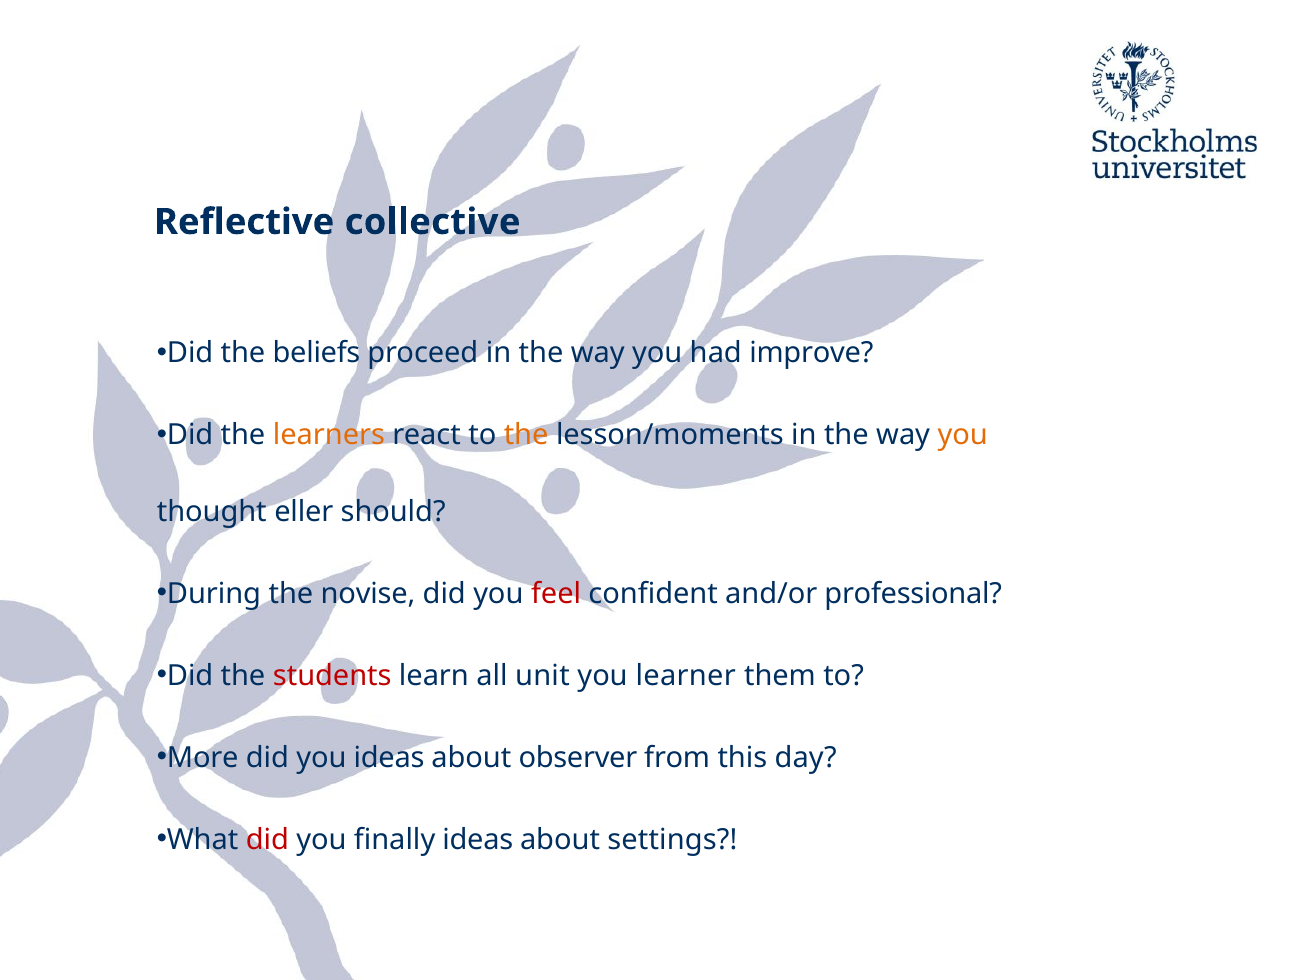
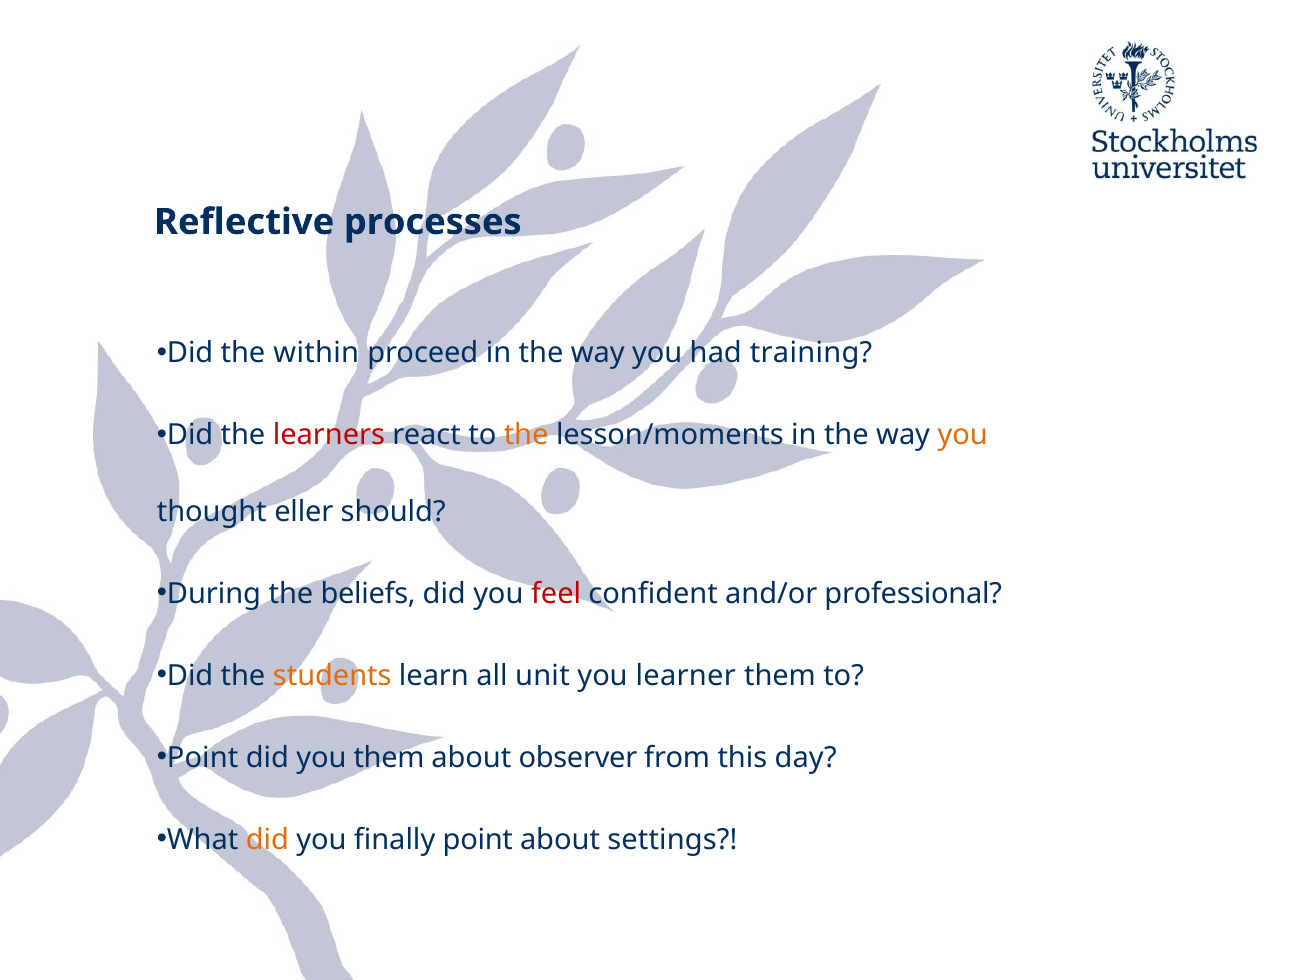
collective: collective -> processes
beliefs: beliefs -> within
improve: improve -> training
learners colour: orange -> red
novise: novise -> beliefs
students colour: red -> orange
More at (203, 758): More -> Point
you ideas: ideas -> them
did at (267, 840) colour: red -> orange
finally ideas: ideas -> point
